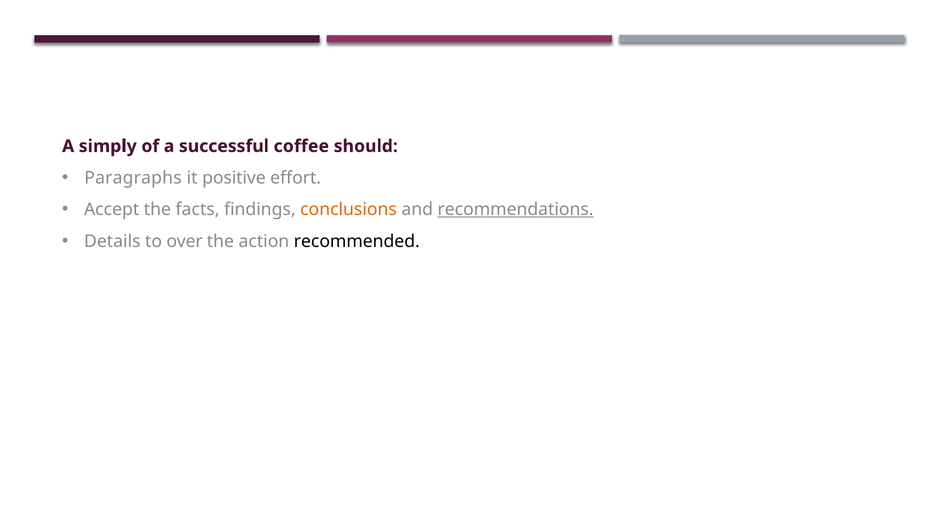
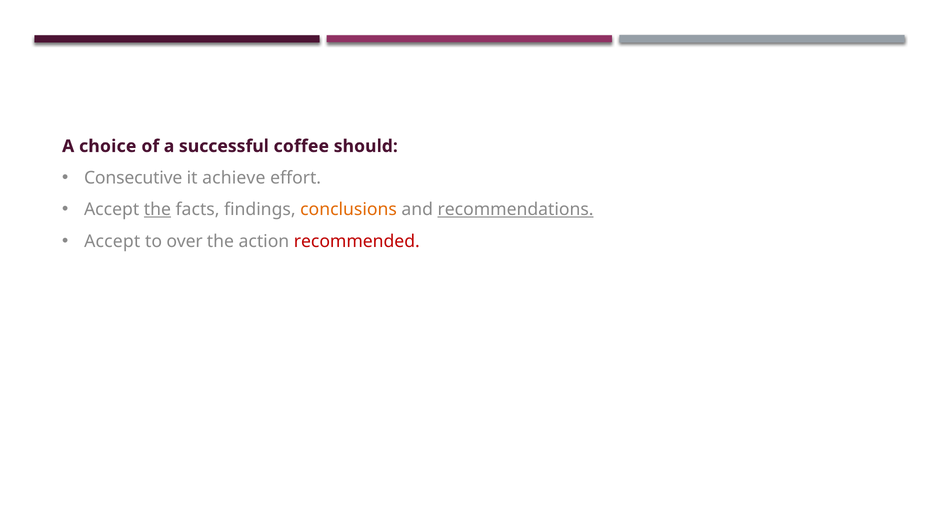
simply: simply -> choice
Paragraphs: Paragraphs -> Consecutive
positive: positive -> achieve
the at (157, 210) underline: none -> present
Details at (112, 241): Details -> Accept
recommended colour: black -> red
